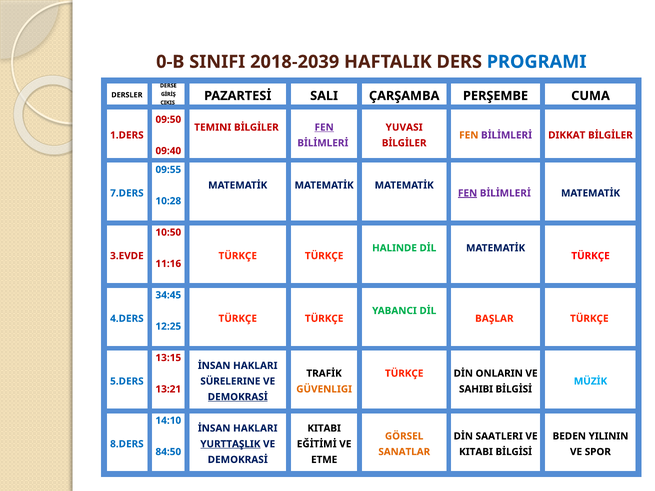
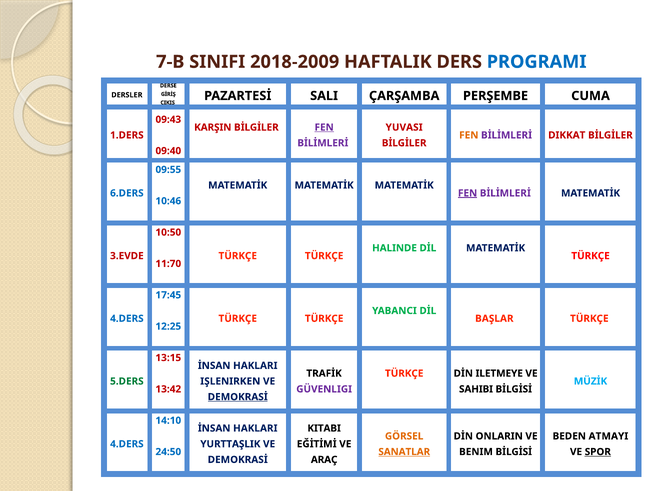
0-B: 0-B -> 7-B
2018-2039: 2018-2039 -> 2018-2009
09:50: 09:50 -> 09:43
TEMINI: TEMINI -> KARŞIN
7.DERS: 7.DERS -> 6.DERS
10:28: 10:28 -> 10:46
11:16: 11:16 -> 11:70
34:45: 34:45 -> 17:45
ONLARIN: ONLARIN -> ILETMEYE
5.DERS colour: blue -> green
SÜRELERINE: SÜRELERINE -> IŞLENIRKEN
13:21: 13:21 -> 13:42
GÜVENLIGI colour: orange -> purple
SAATLERI: SAATLERI -> ONLARIN
YILININ: YILININ -> ATMAYI
8.DERS at (127, 444): 8.DERS -> 4.DERS
YURTTAŞLIK underline: present -> none
84:50: 84:50 -> 24:50
SANATLAR underline: none -> present
KITABI at (476, 452): KITABI -> BENIM
SPOR underline: none -> present
ETME: ETME -> ARAÇ
